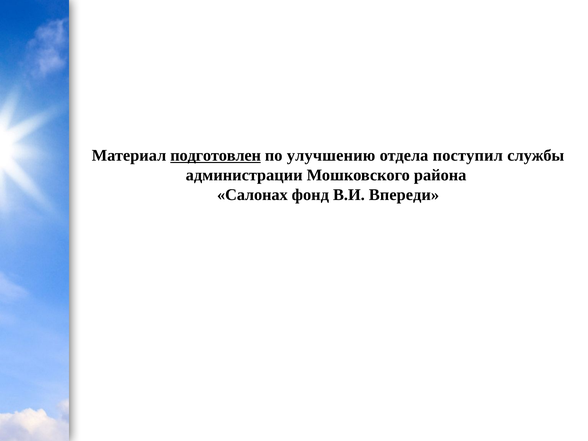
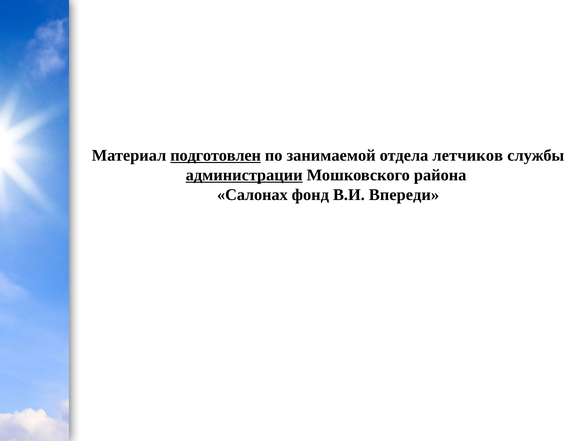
улучшению: улучшению -> занимаемой
поступил: поступил -> летчиков
администрации underline: none -> present
